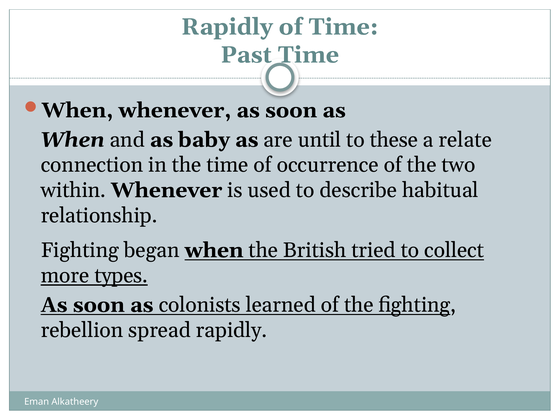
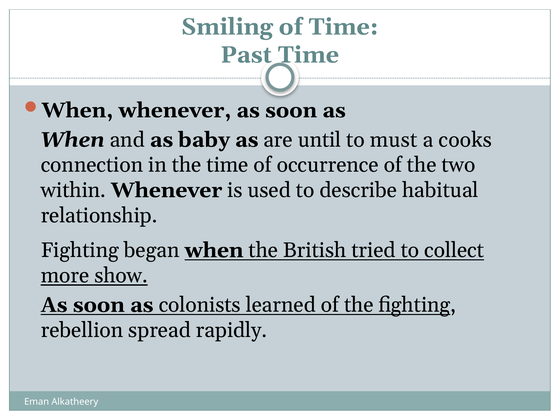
Rapidly at (227, 27): Rapidly -> Smiling
these: these -> must
relate: relate -> cooks
types: types -> show
